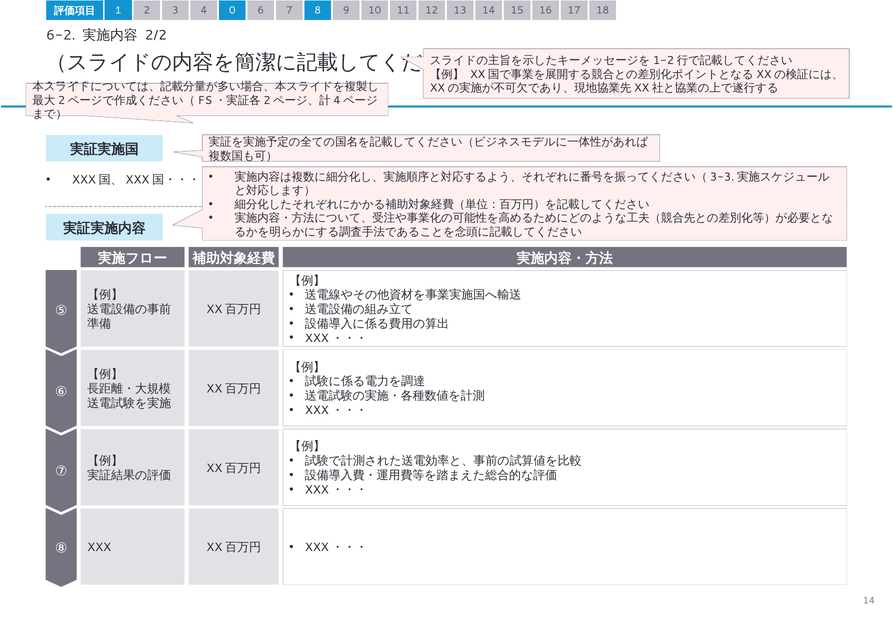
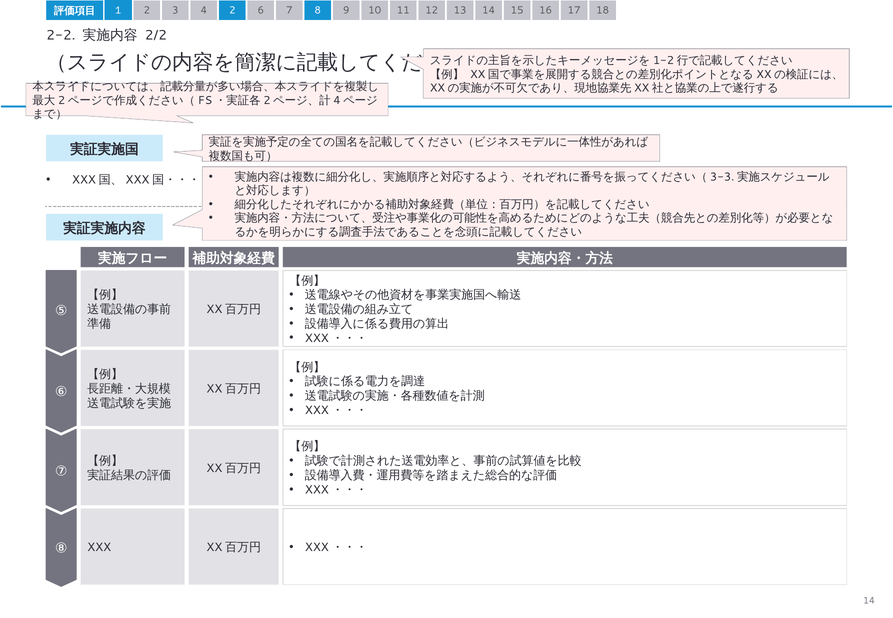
4 0: 0 -> 2
6-2: 6-2 -> 2-2
